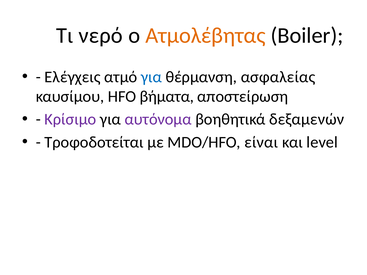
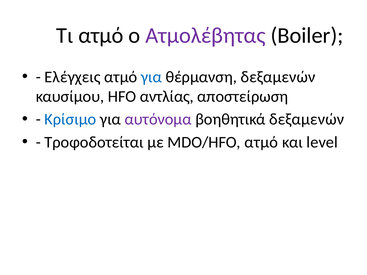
νερό at (101, 36): νερό -> ατμό
Ατμολέβητας colour: orange -> purple
θέρμανση ασφαλείας: ασφαλείας -> δεξαμενών
βήματα: βήματα -> αντλίας
Κρίσιμο colour: purple -> blue
MDO/HFO είναι: είναι -> ατμό
